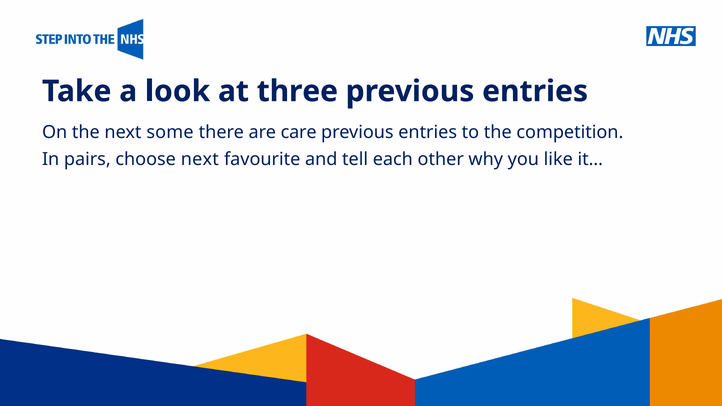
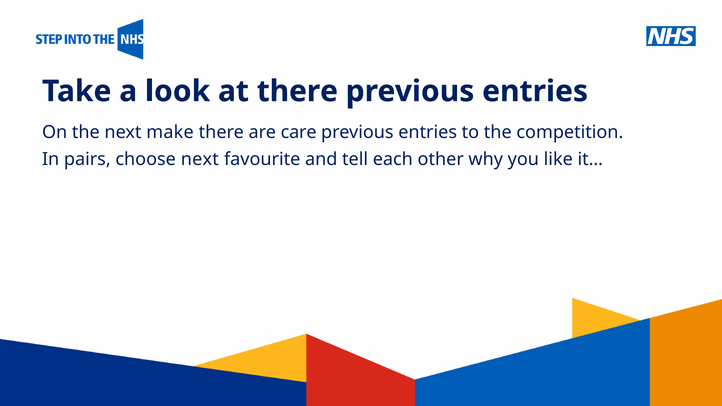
at three: three -> there
some: some -> make
